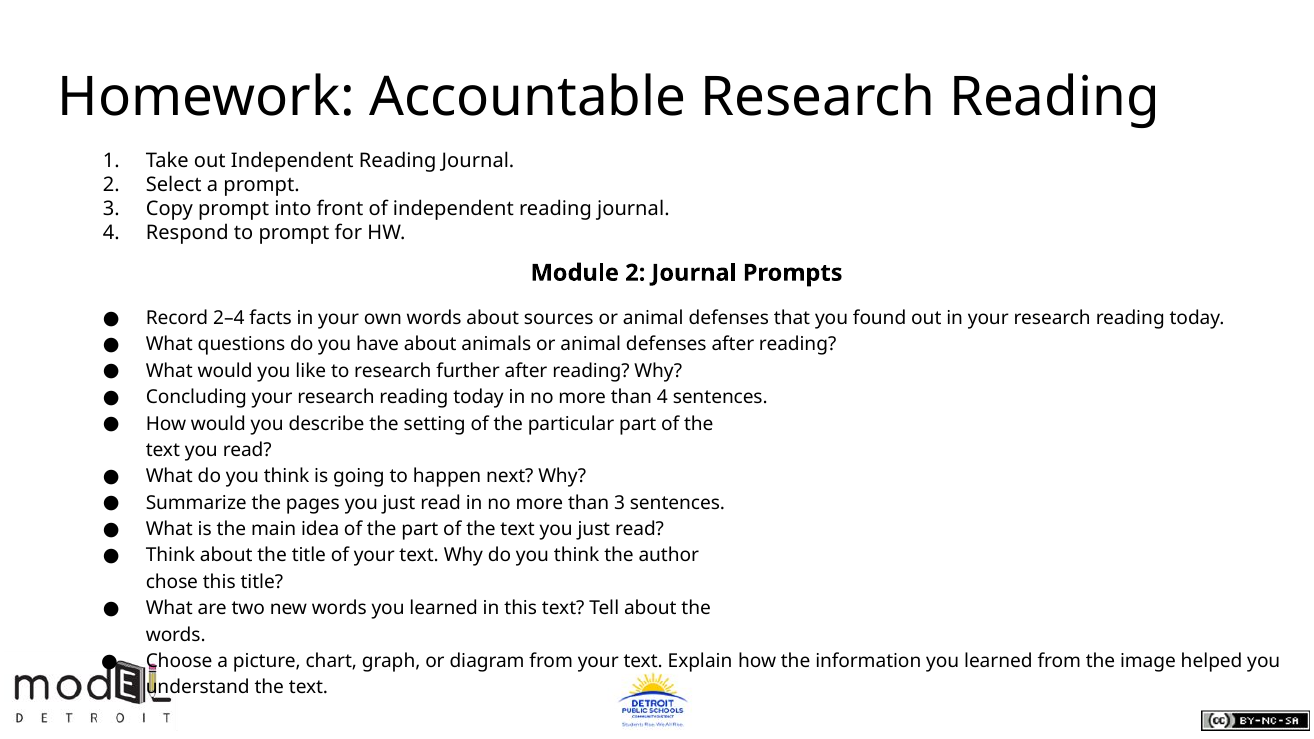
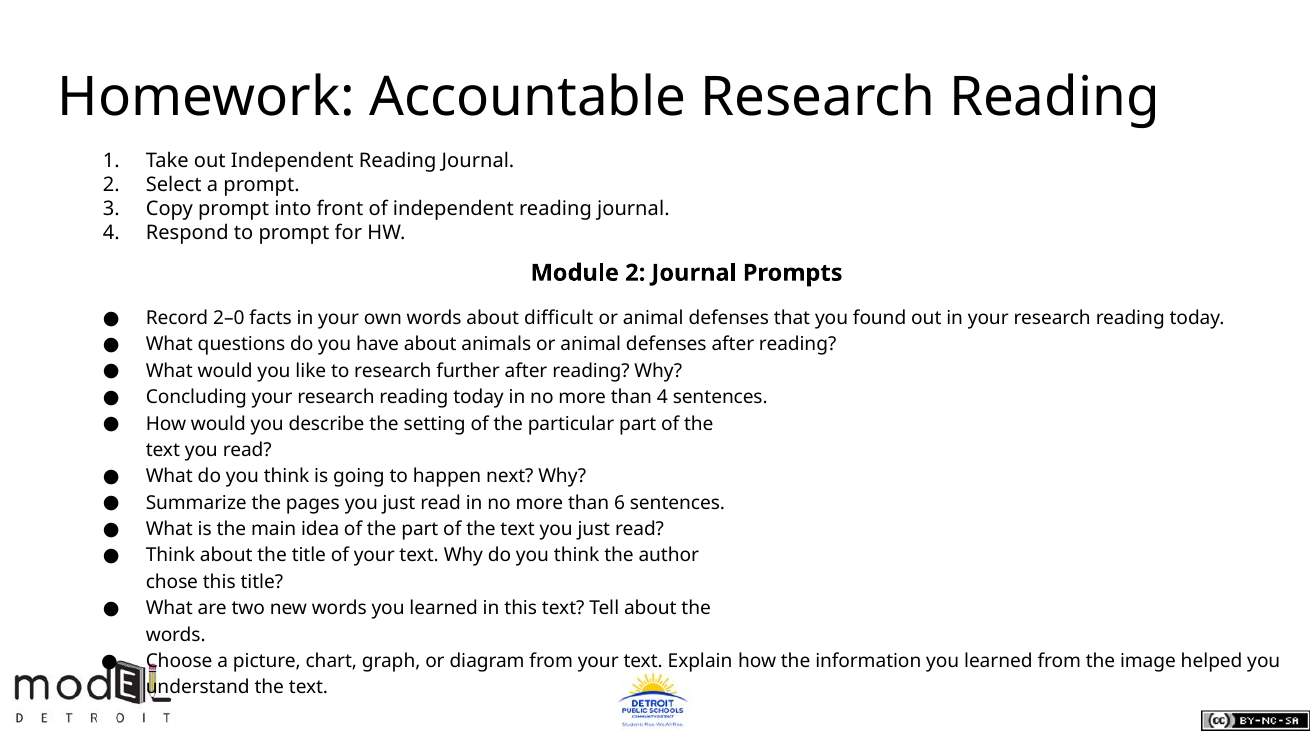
2–4: 2–4 -> 2–0
sources: sources -> difficult
than 3: 3 -> 6
